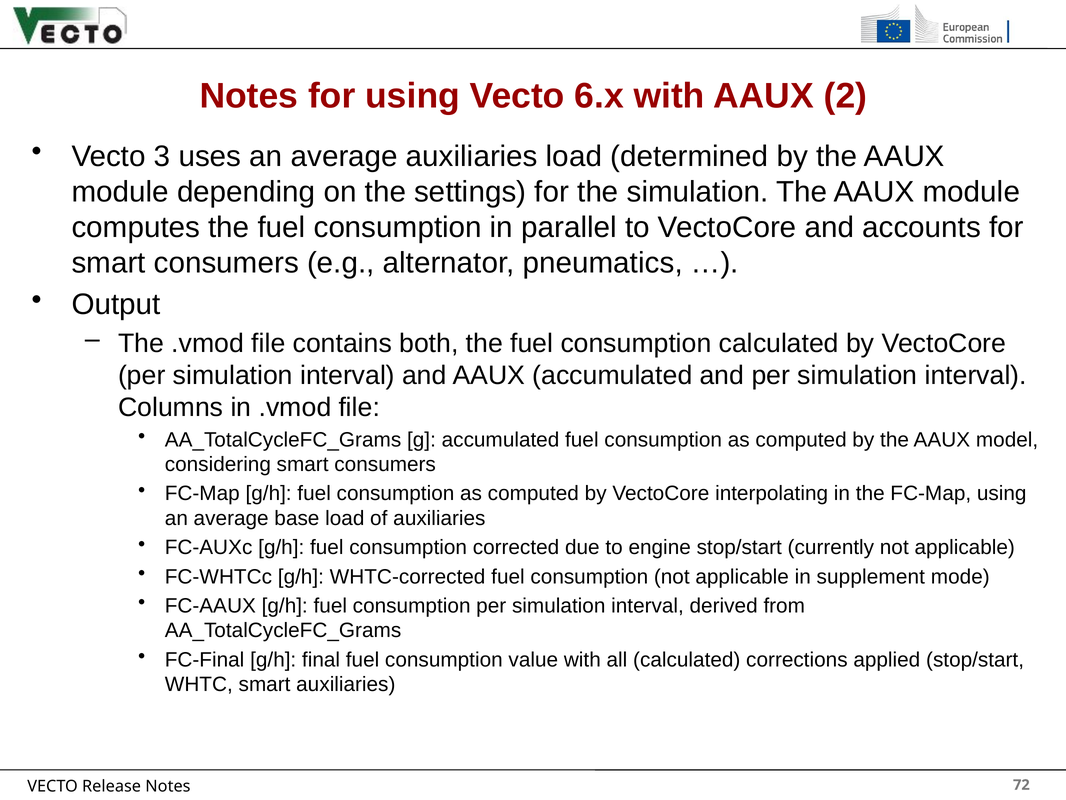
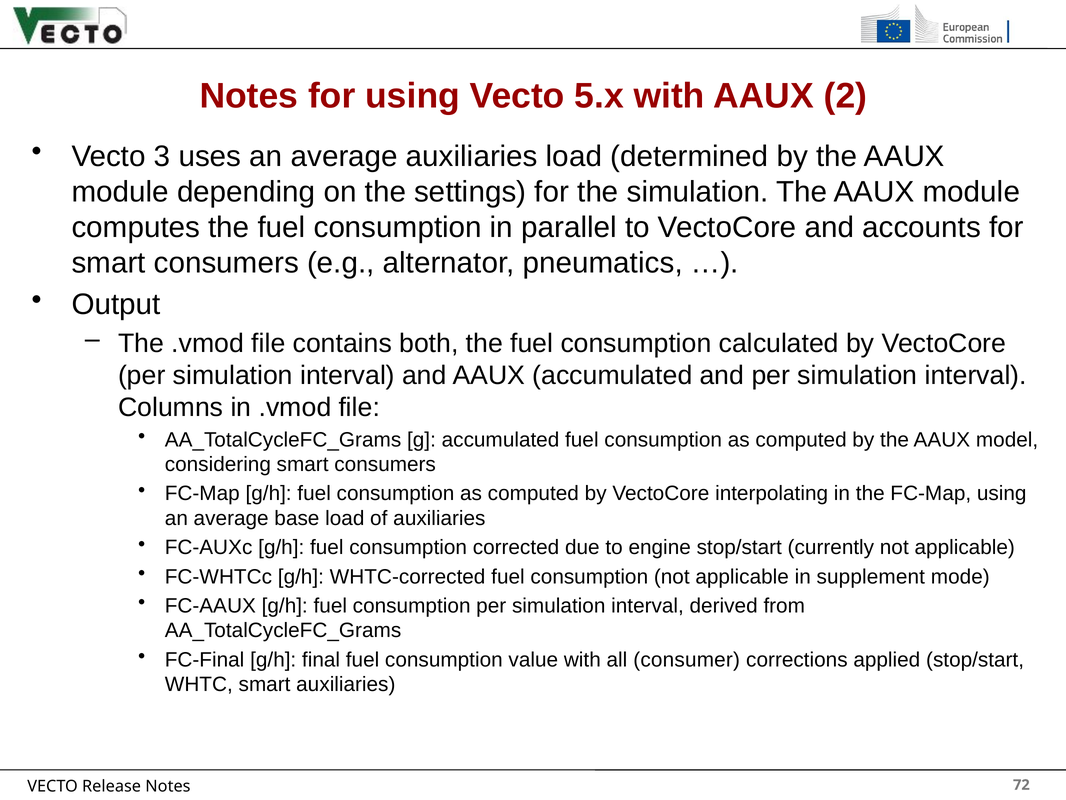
6.x: 6.x -> 5.x
all calculated: calculated -> consumer
